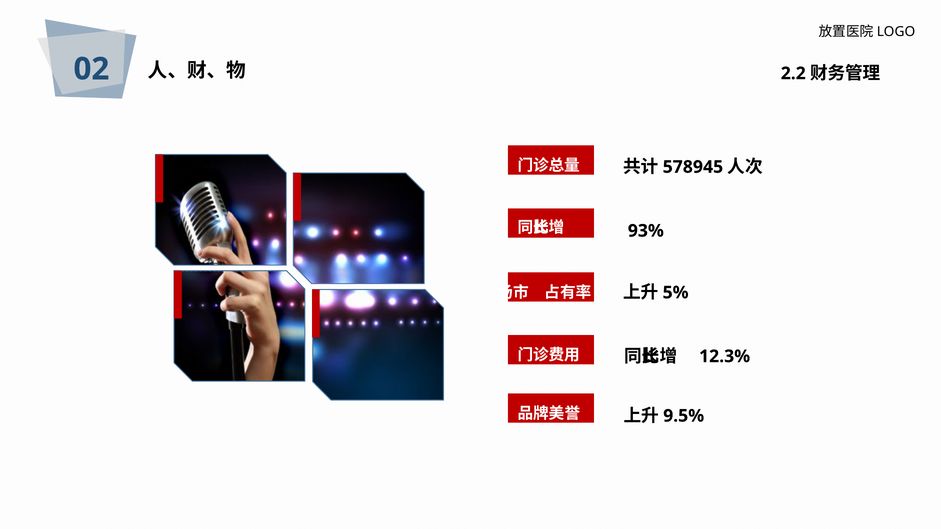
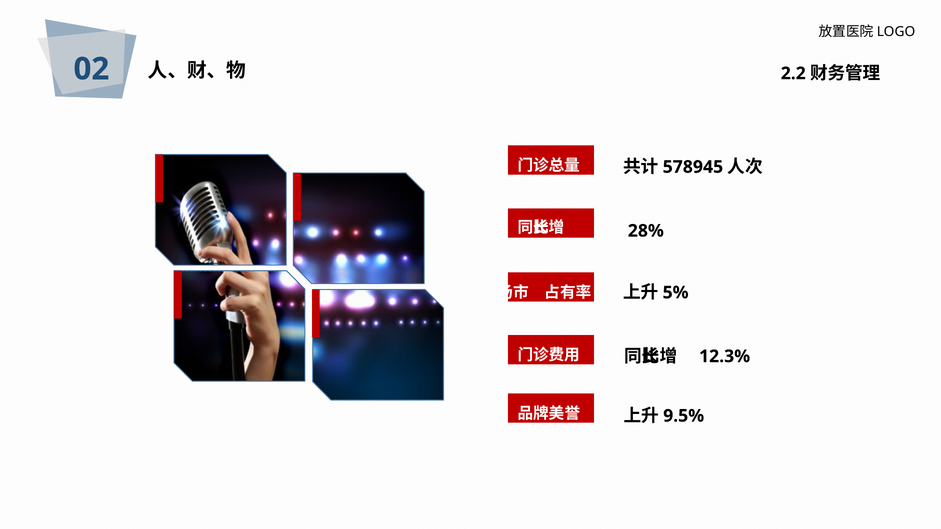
93%: 93% -> 28%
